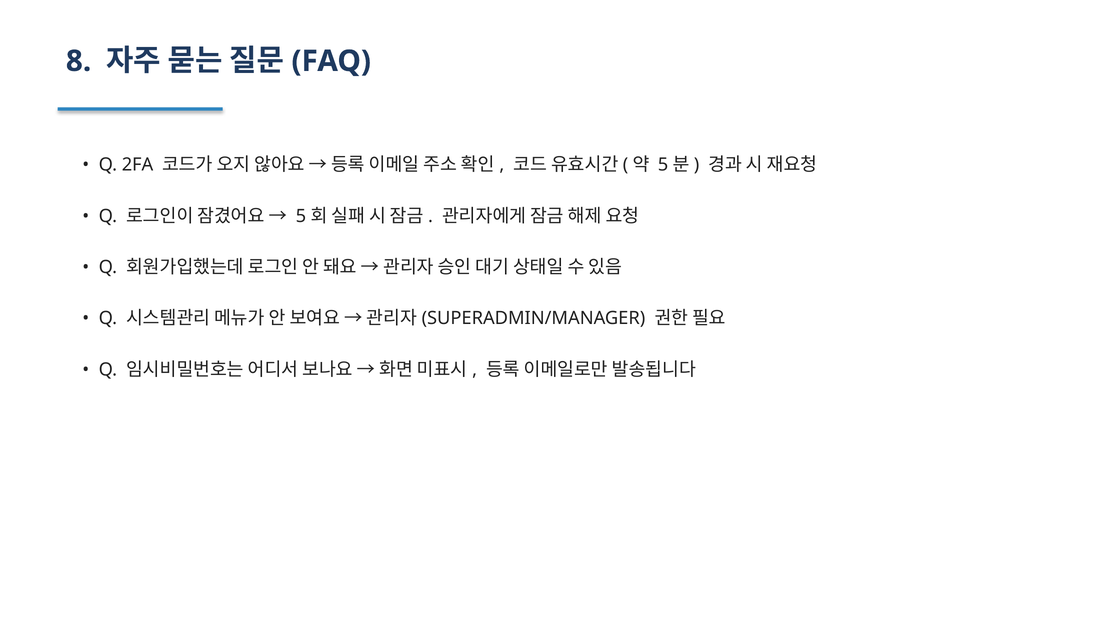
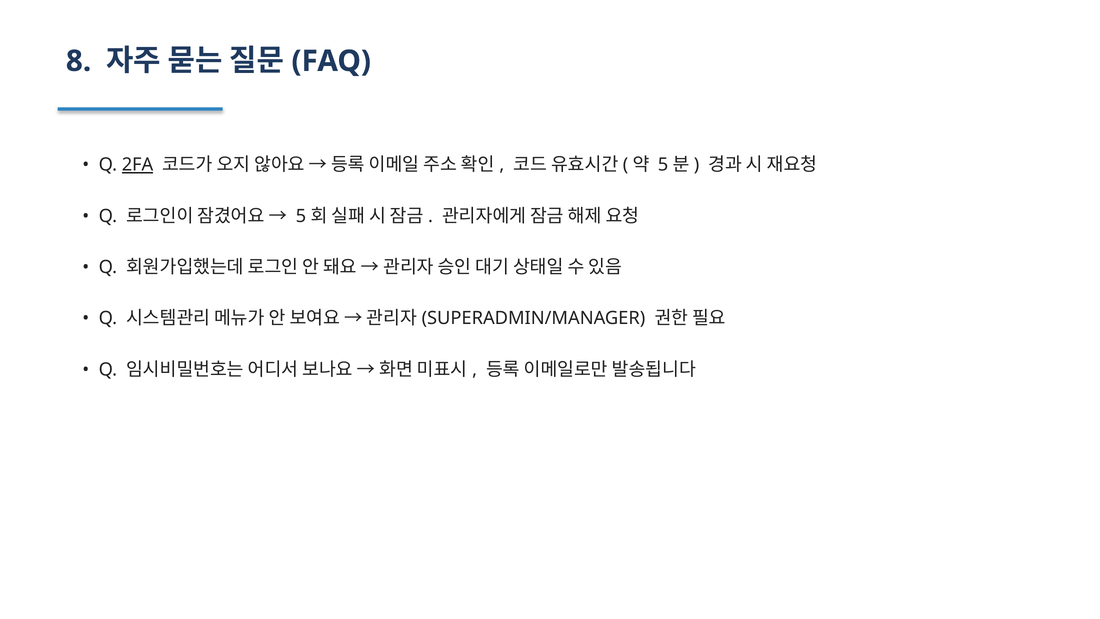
2FA underline: none -> present
